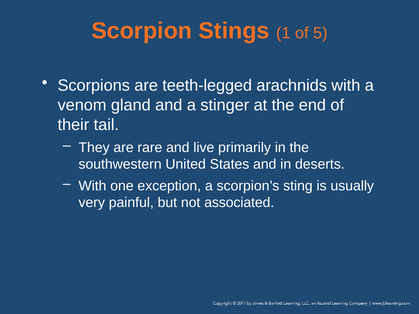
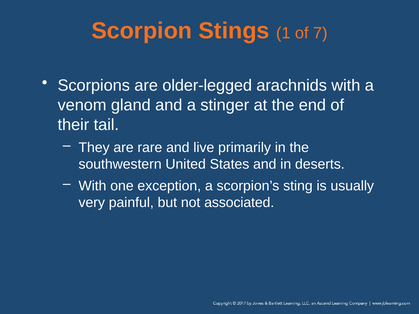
5: 5 -> 7
teeth-legged: teeth-legged -> older-legged
